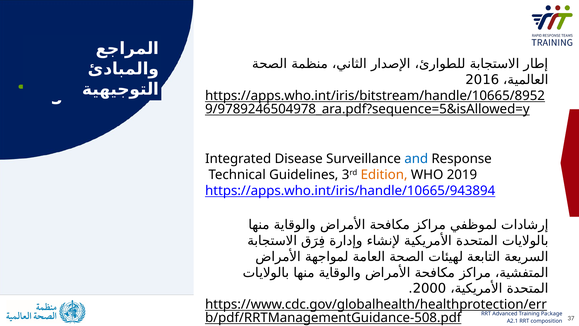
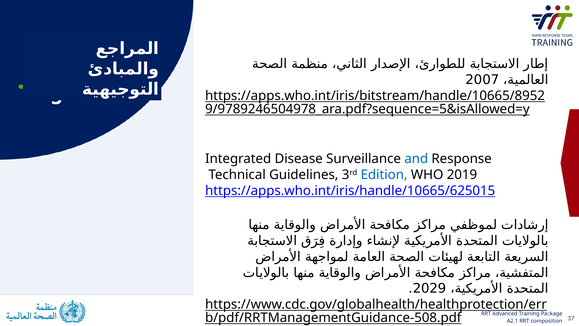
2016: 2016 -> 2007
Edition colour: orange -> blue
https://apps.who.int/iris/handle/10665/943894: https://apps.who.int/iris/handle/10665/943894 -> https://apps.who.int/iris/handle/10665/625015
2000: 2000 -> 2029
